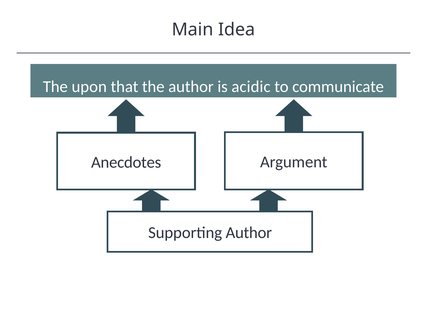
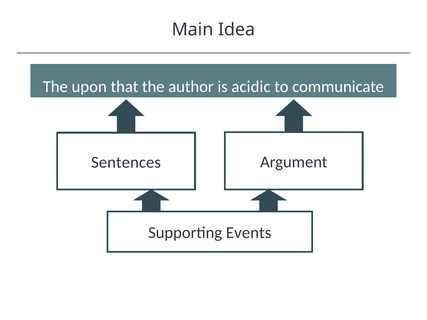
Anecdotes: Anecdotes -> Sentences
Supporting Author: Author -> Events
